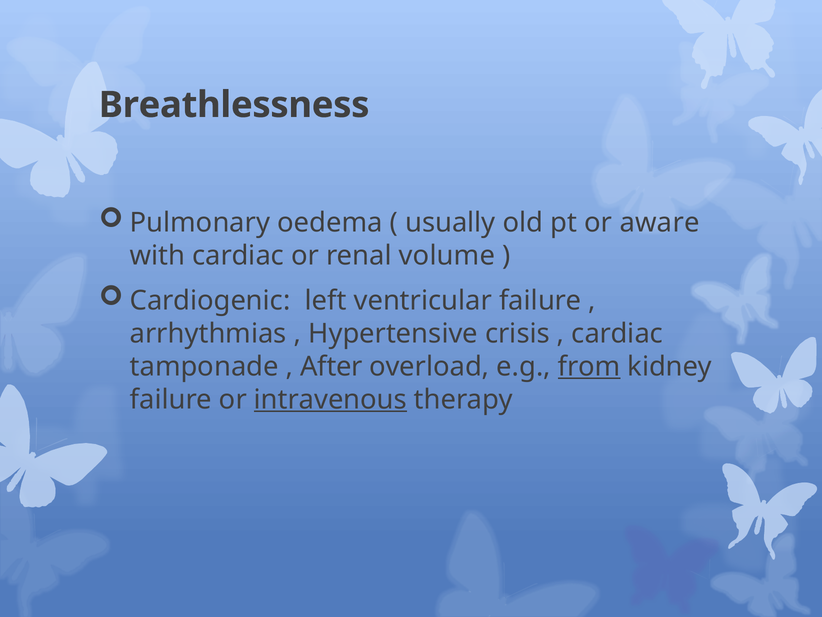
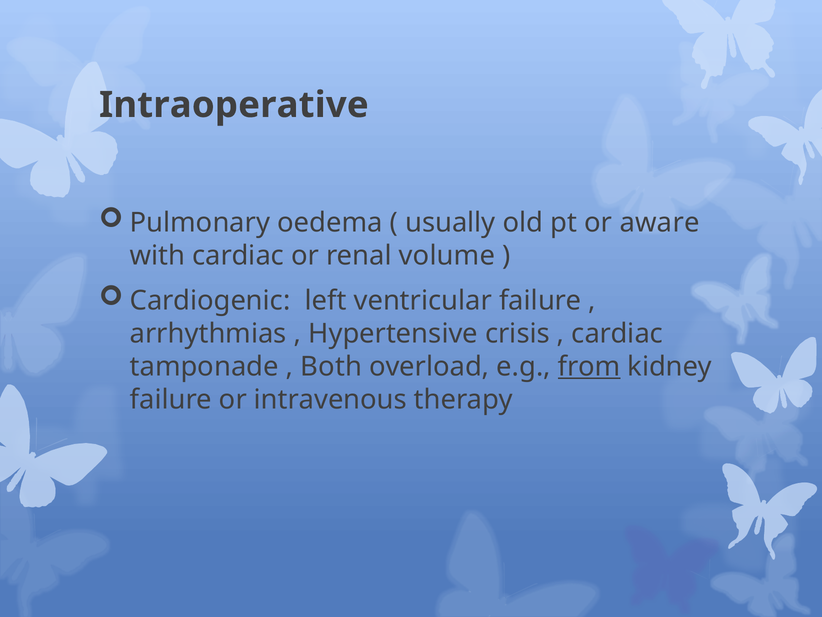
Breathlessness: Breathlessness -> Intraoperative
After: After -> Both
intravenous underline: present -> none
